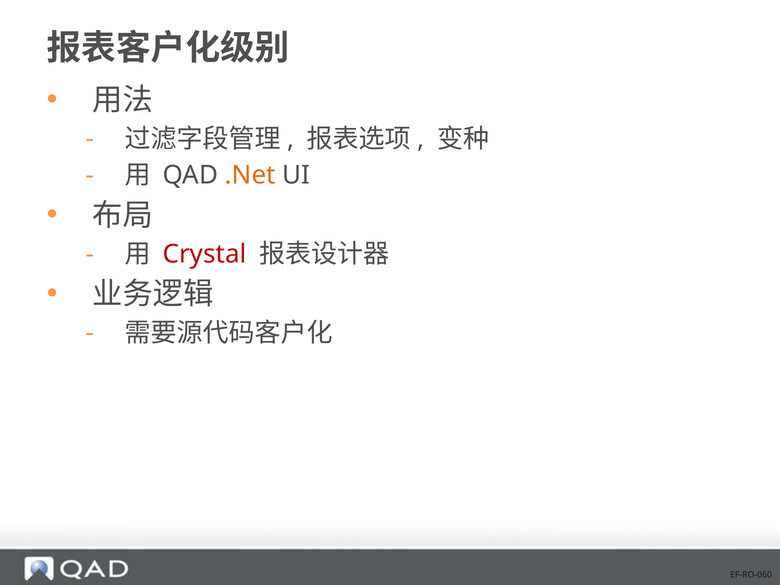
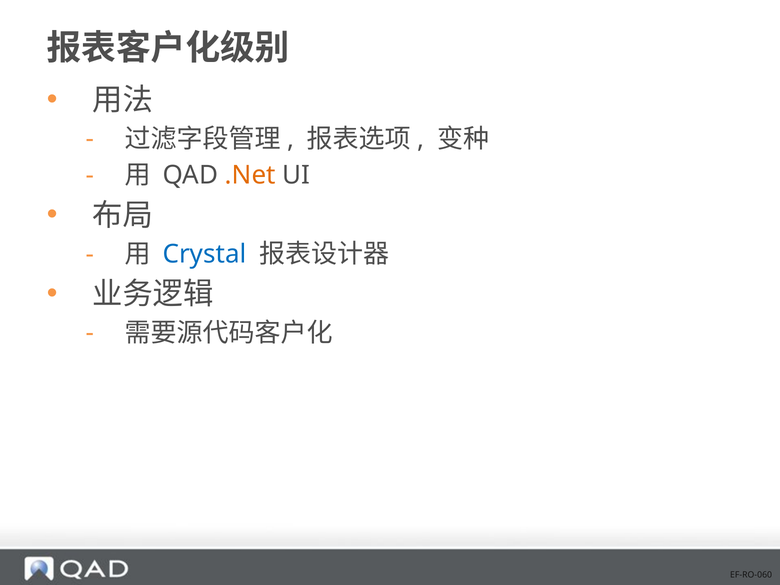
Crystal colour: red -> blue
